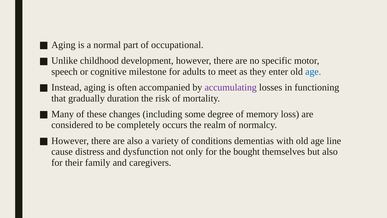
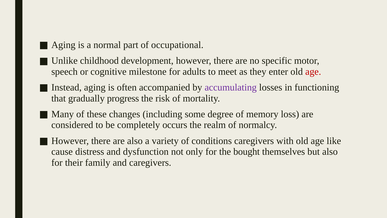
age at (313, 72) colour: blue -> red
duration: duration -> progress
conditions dementias: dementias -> caregivers
line: line -> like
